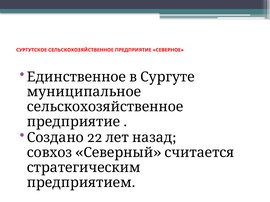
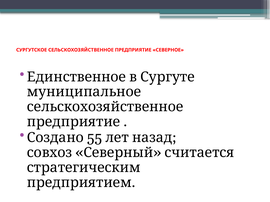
22: 22 -> 55
